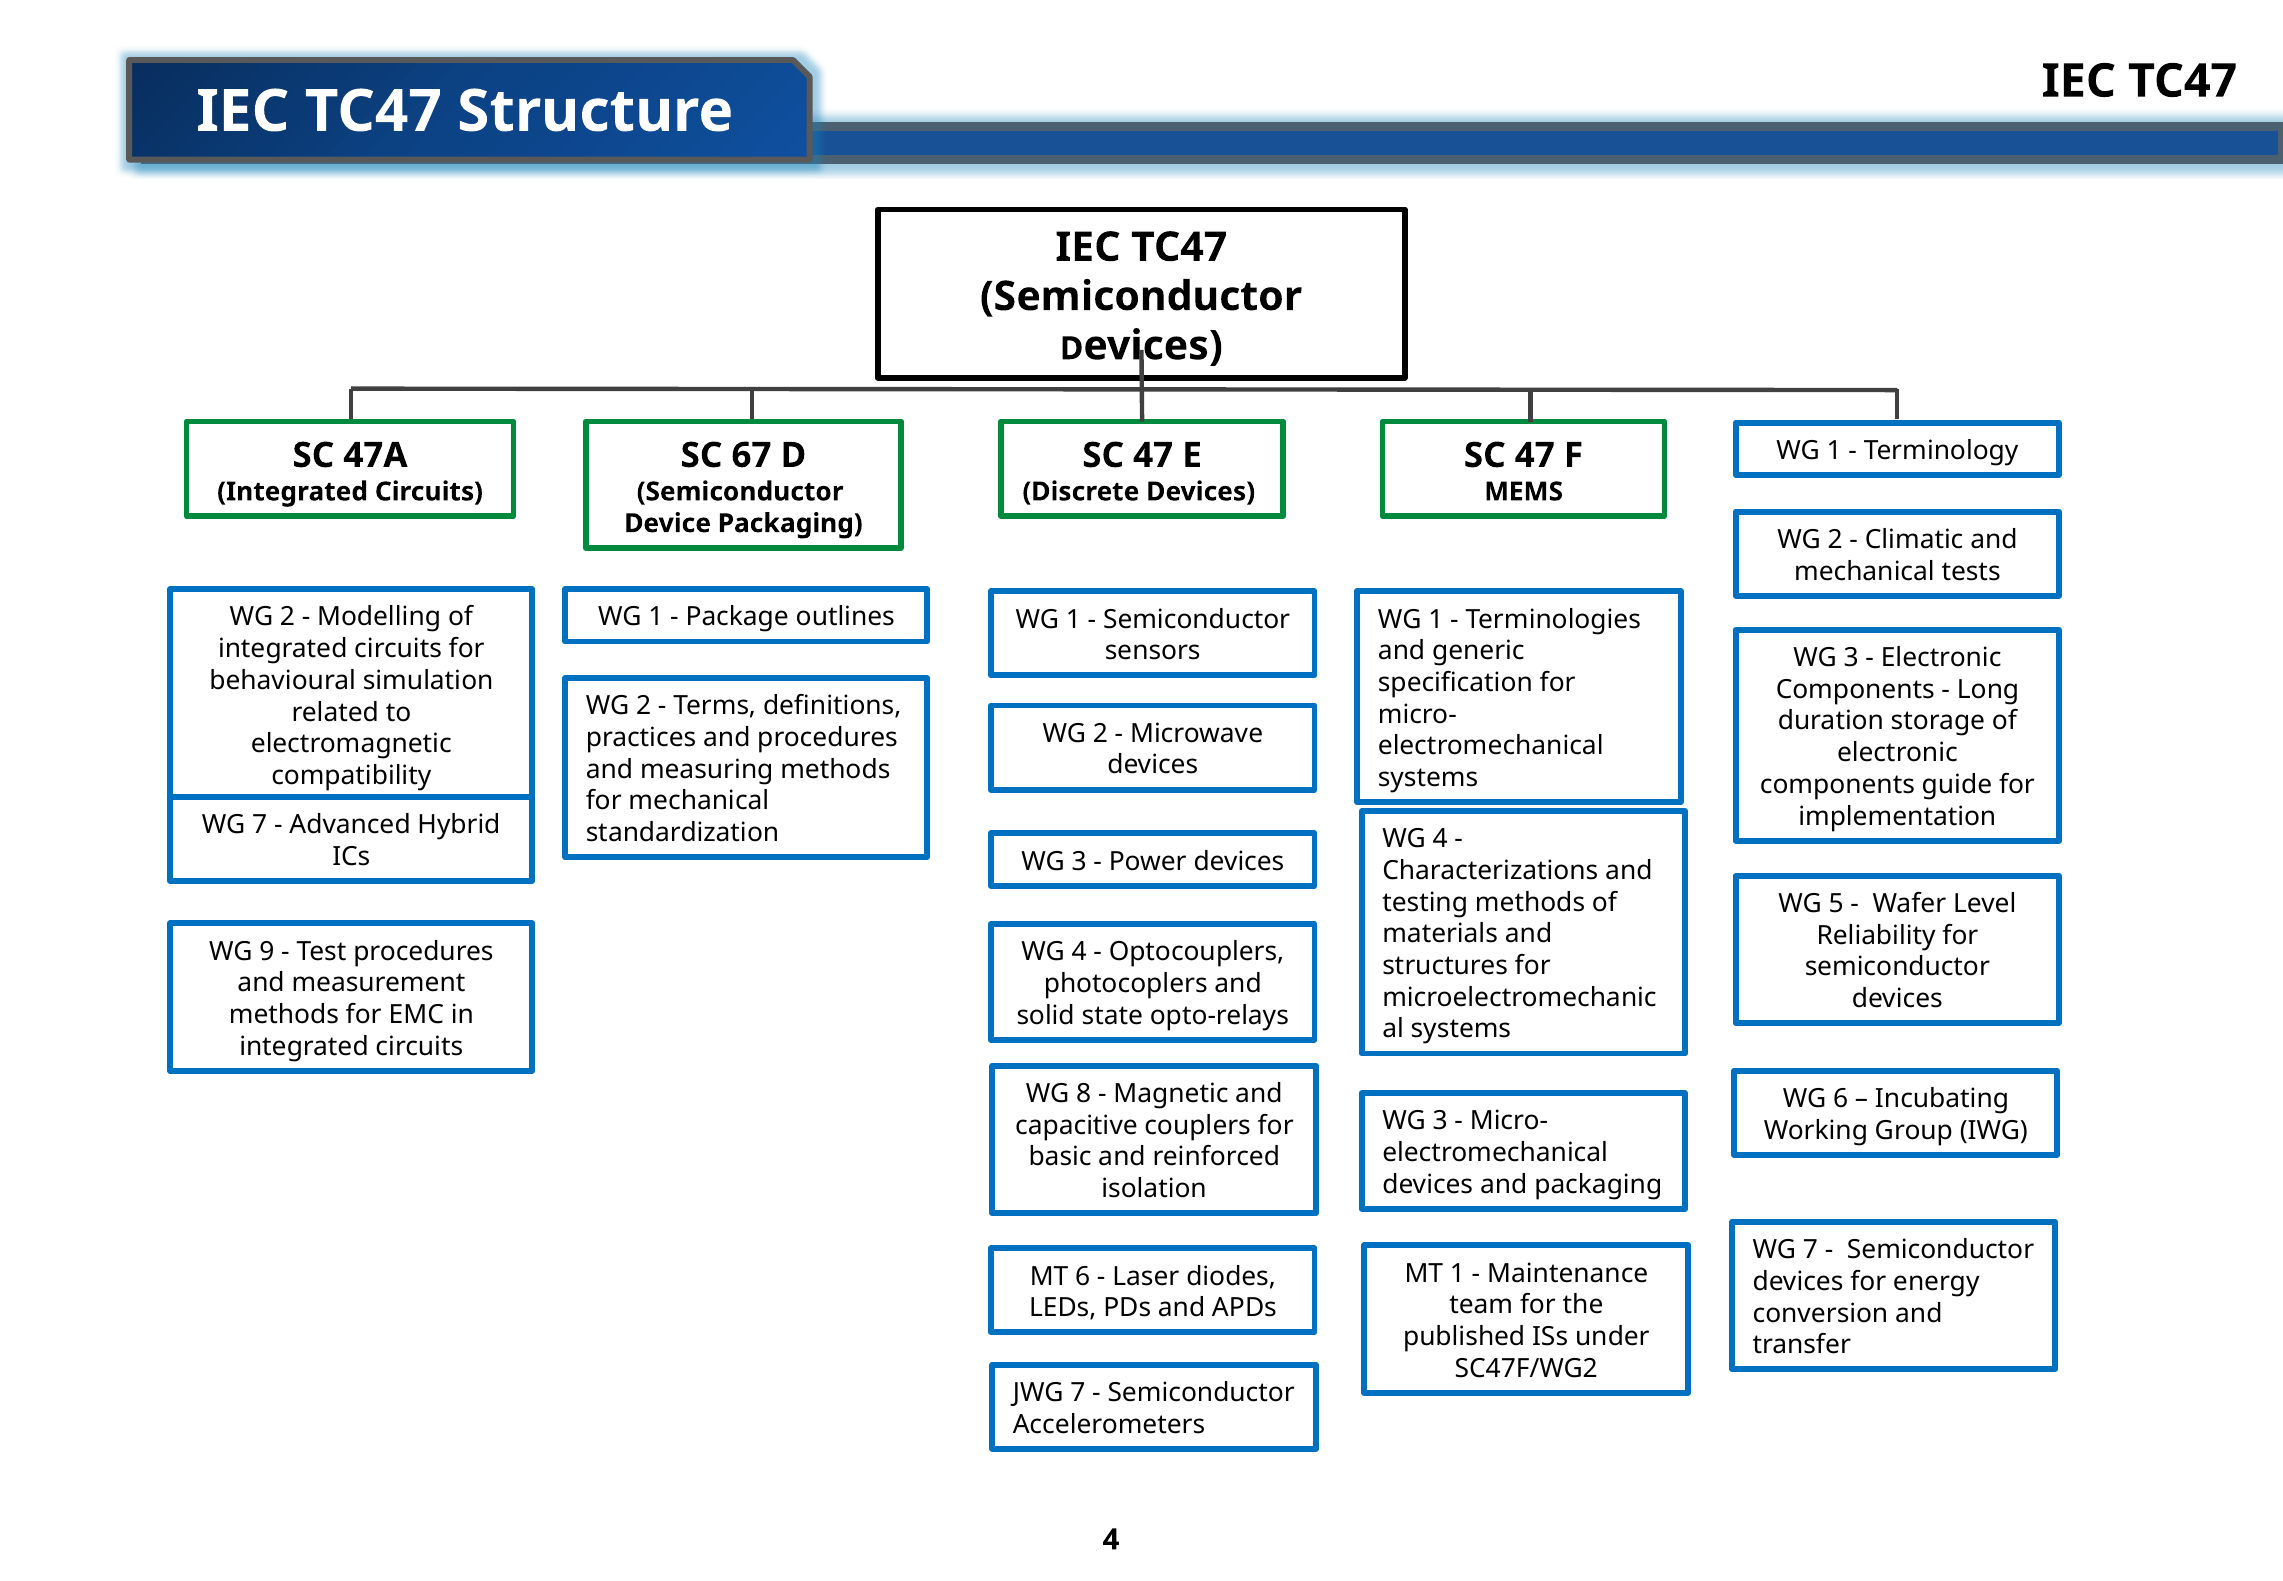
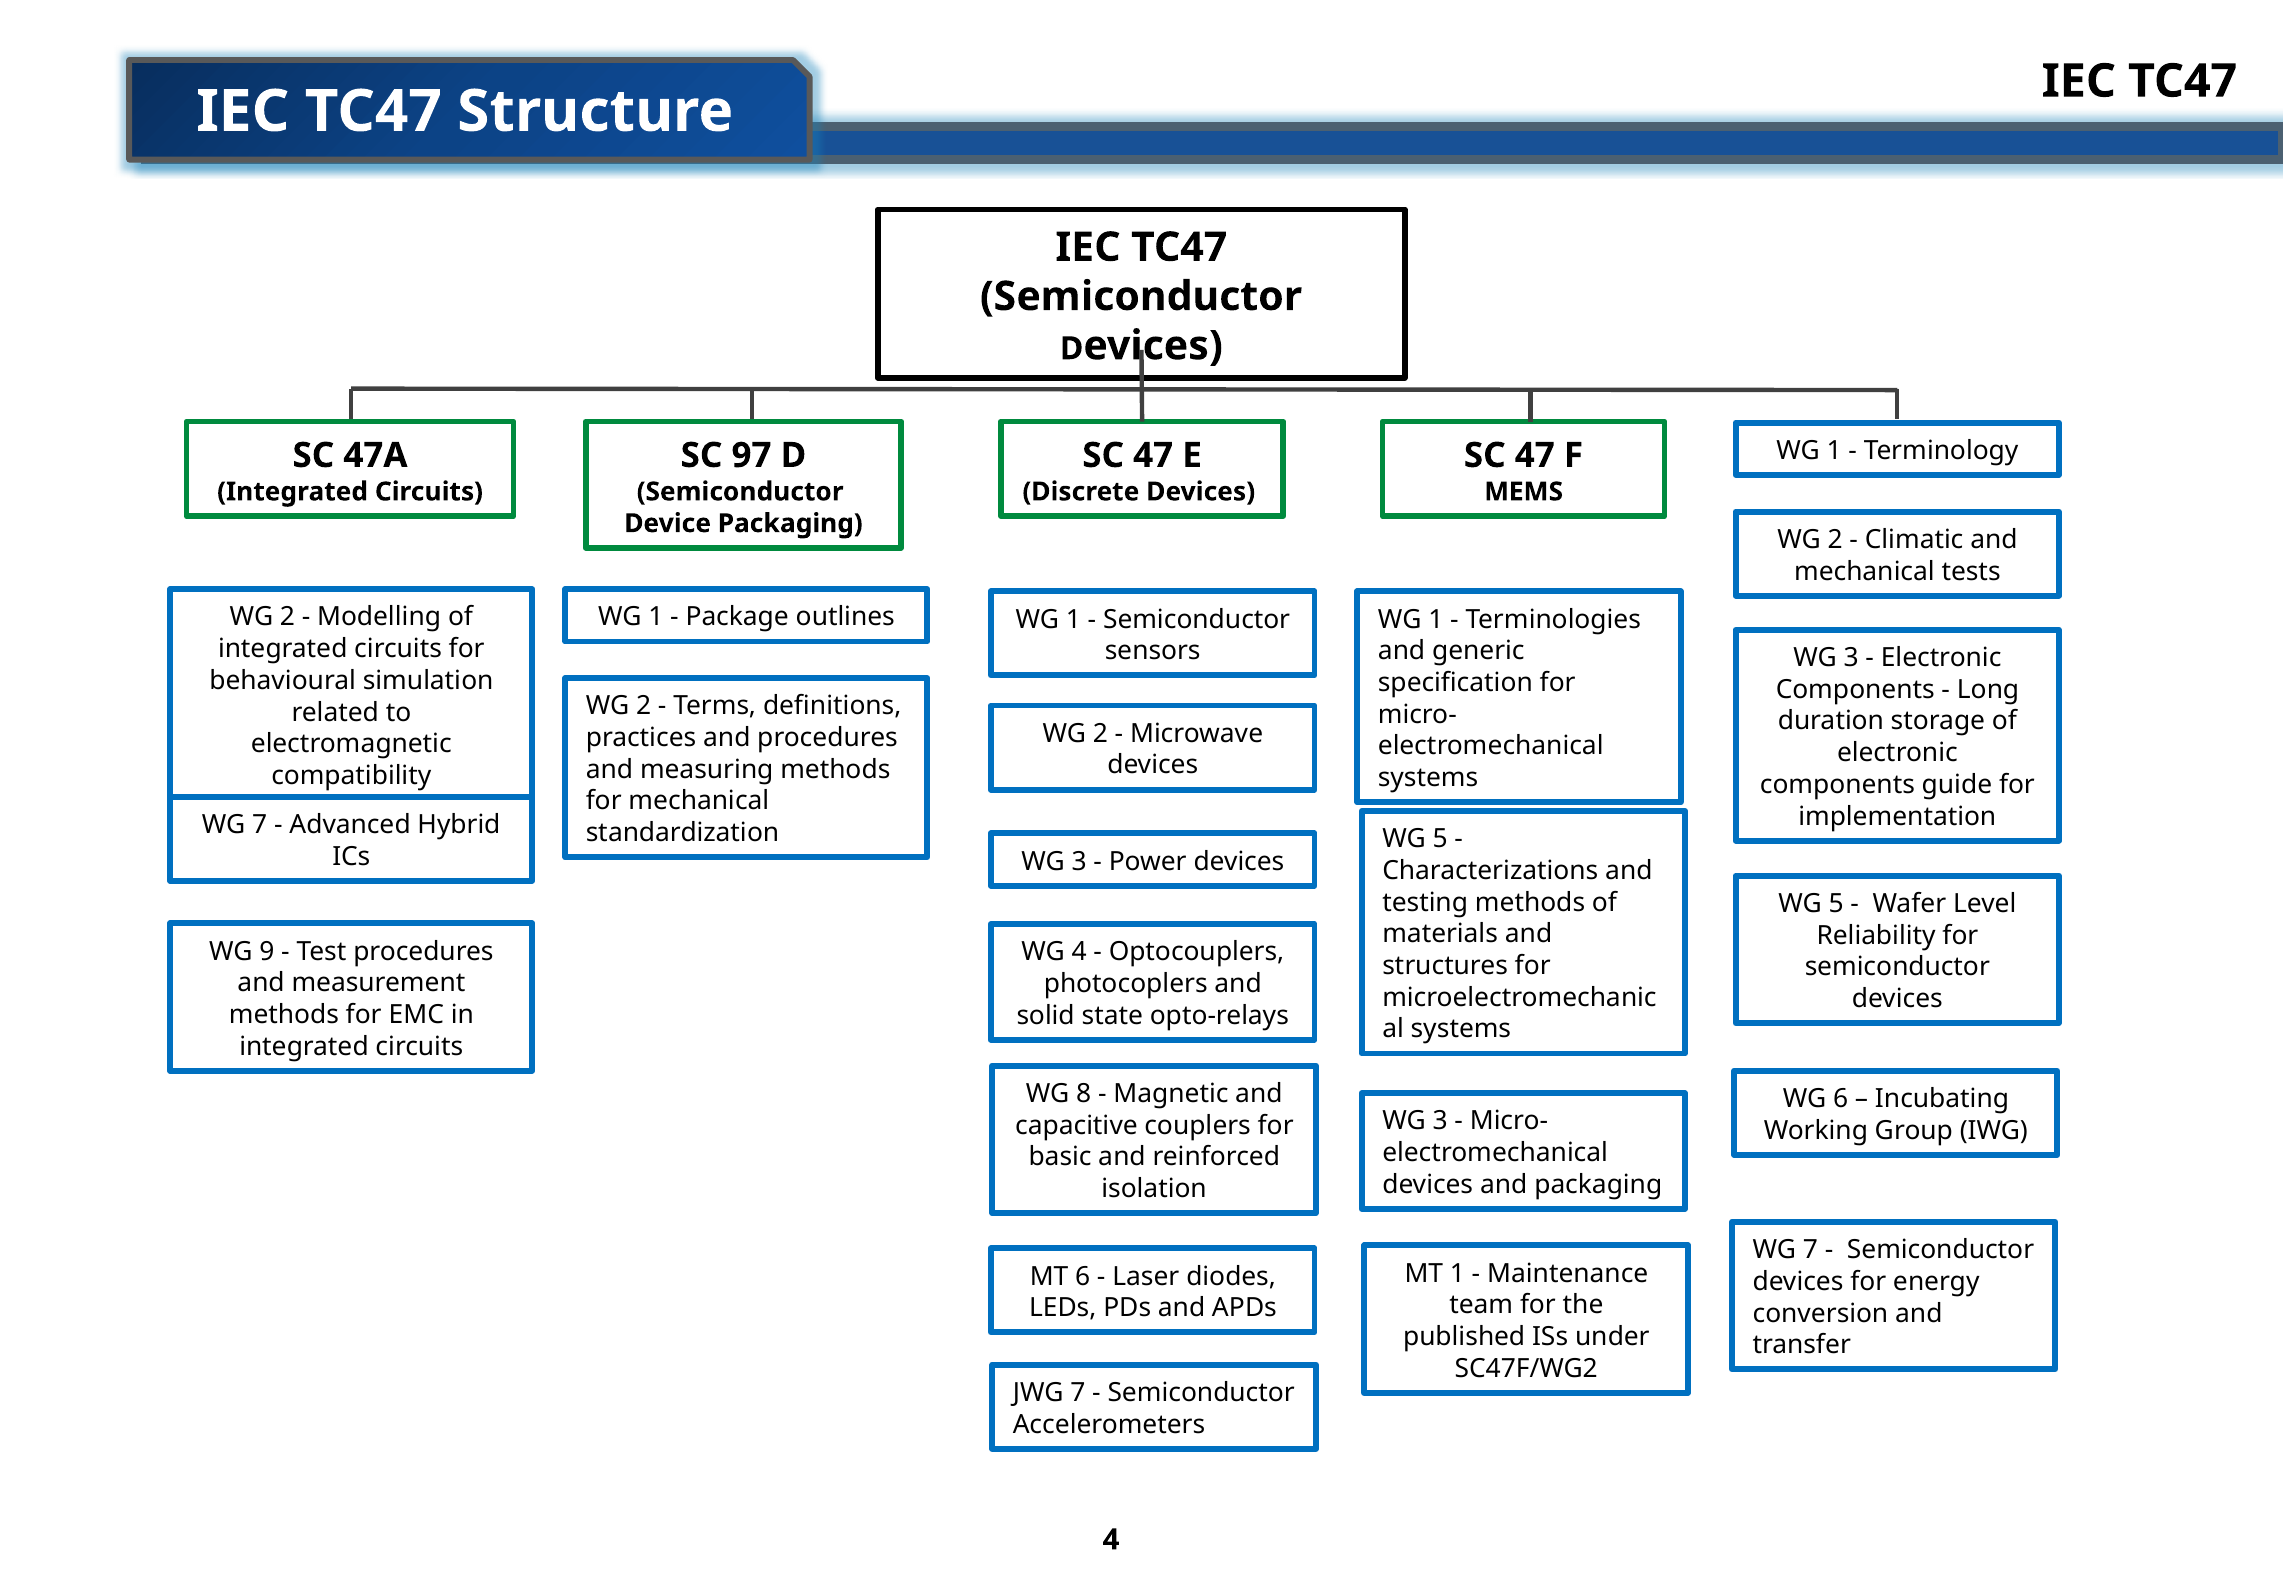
67: 67 -> 97
4 at (1440, 839): 4 -> 5
